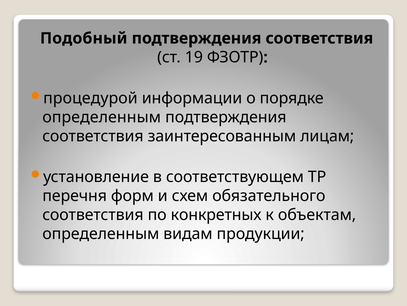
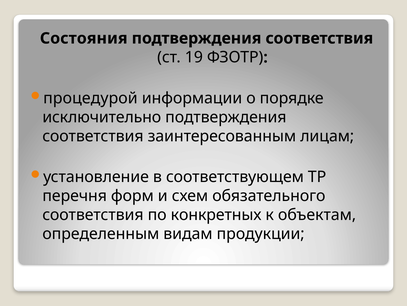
Подобный: Подобный -> Состояния
определенным at (102, 117): определенным -> исключительно
